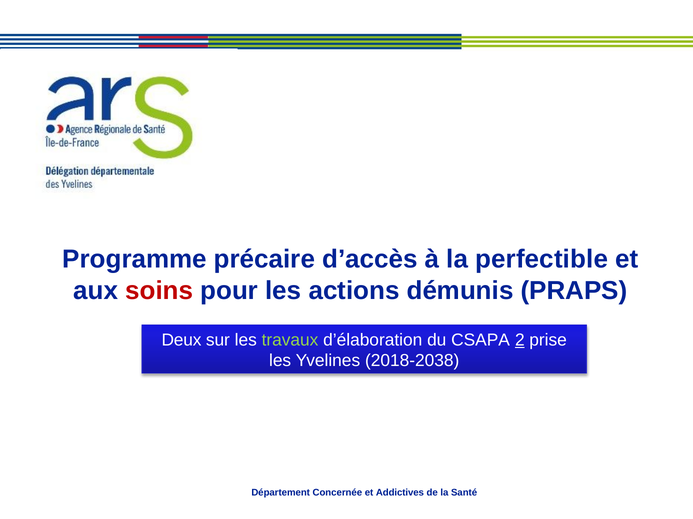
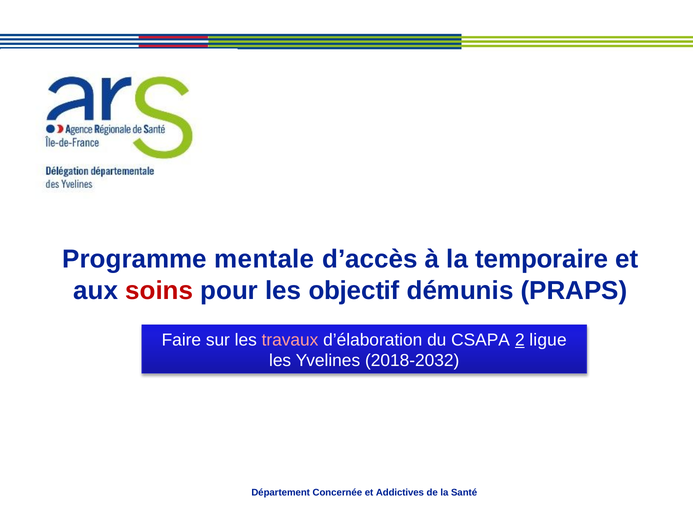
précaire: précaire -> mentale
perfectible: perfectible -> temporaire
actions: actions -> objectif
Deux: Deux -> Faire
travaux colour: light green -> pink
prise: prise -> ligue
2018-2038: 2018-2038 -> 2018-2032
